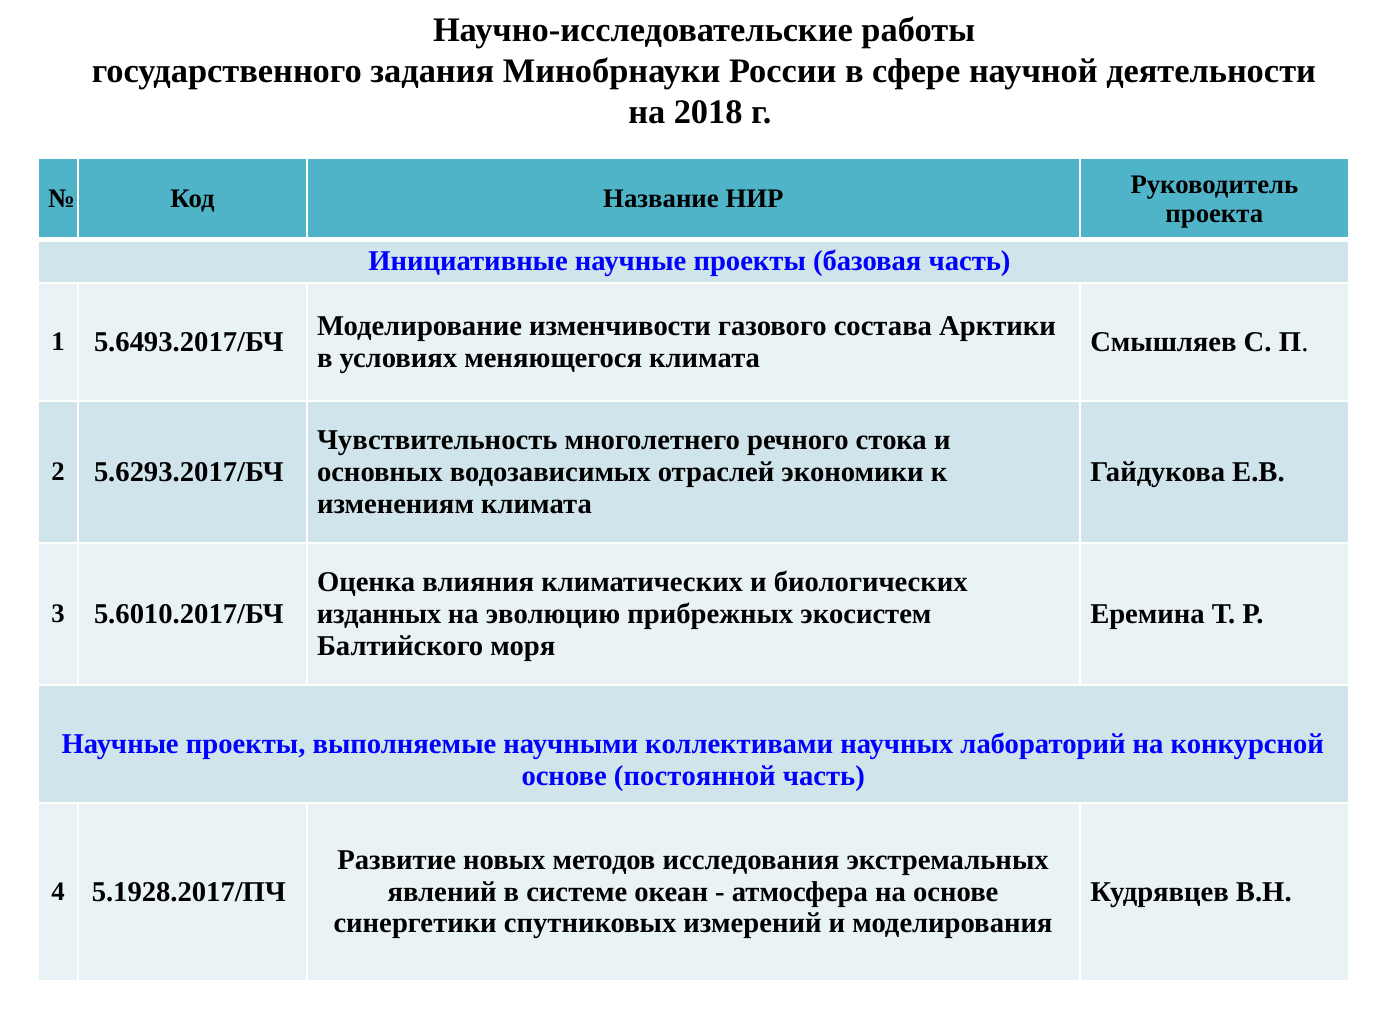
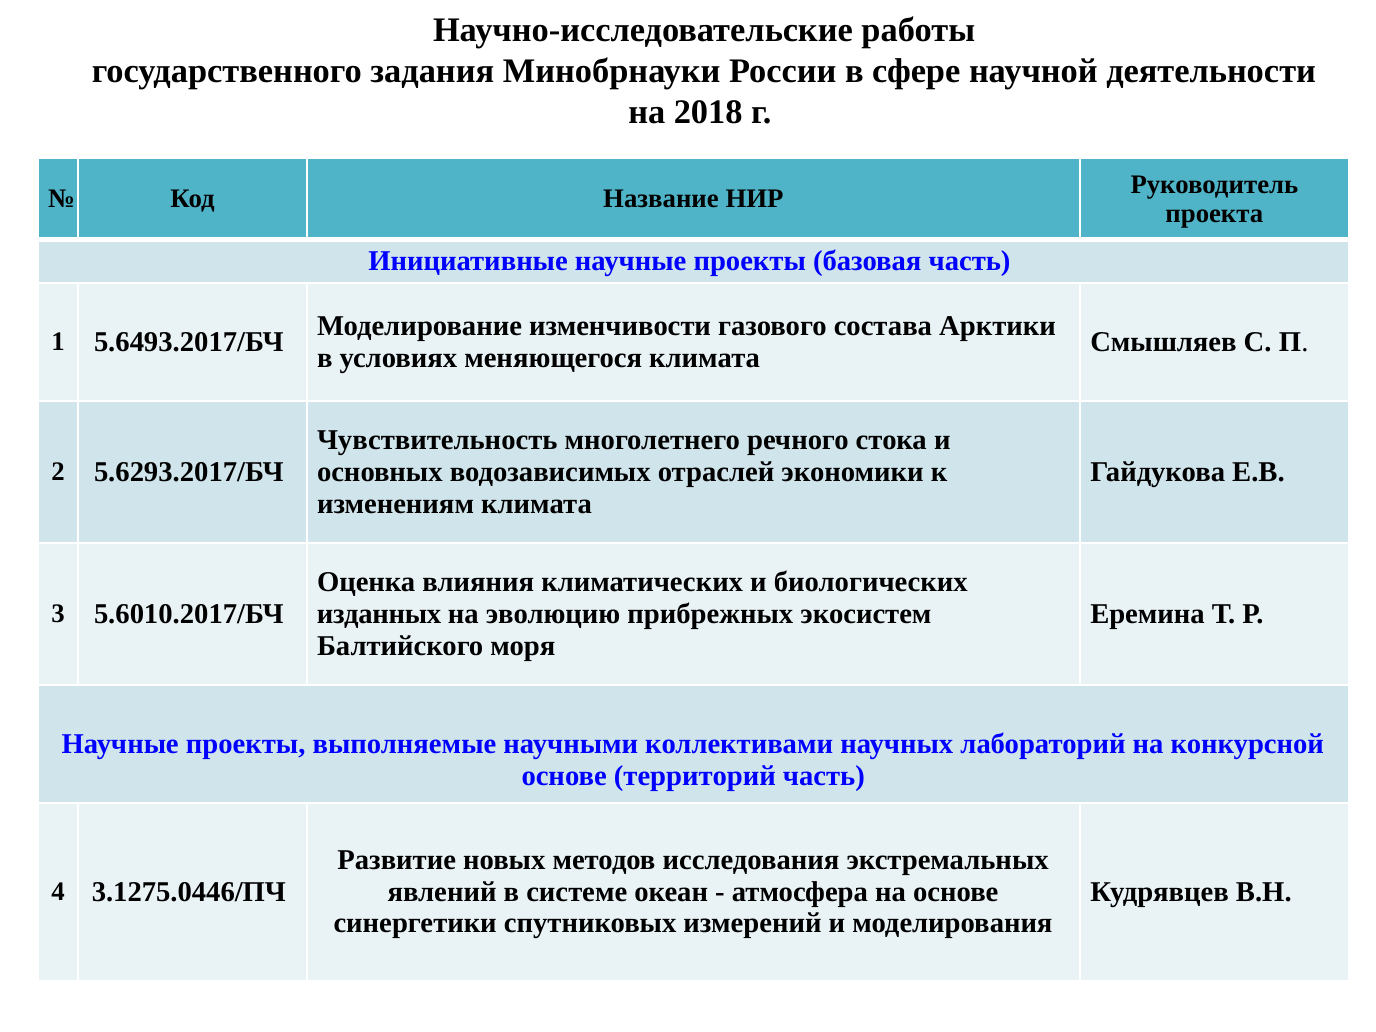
постоянной: постоянной -> территорий
5.1928.2017/ПЧ: 5.1928.2017/ПЧ -> 3.1275.0446/ПЧ
